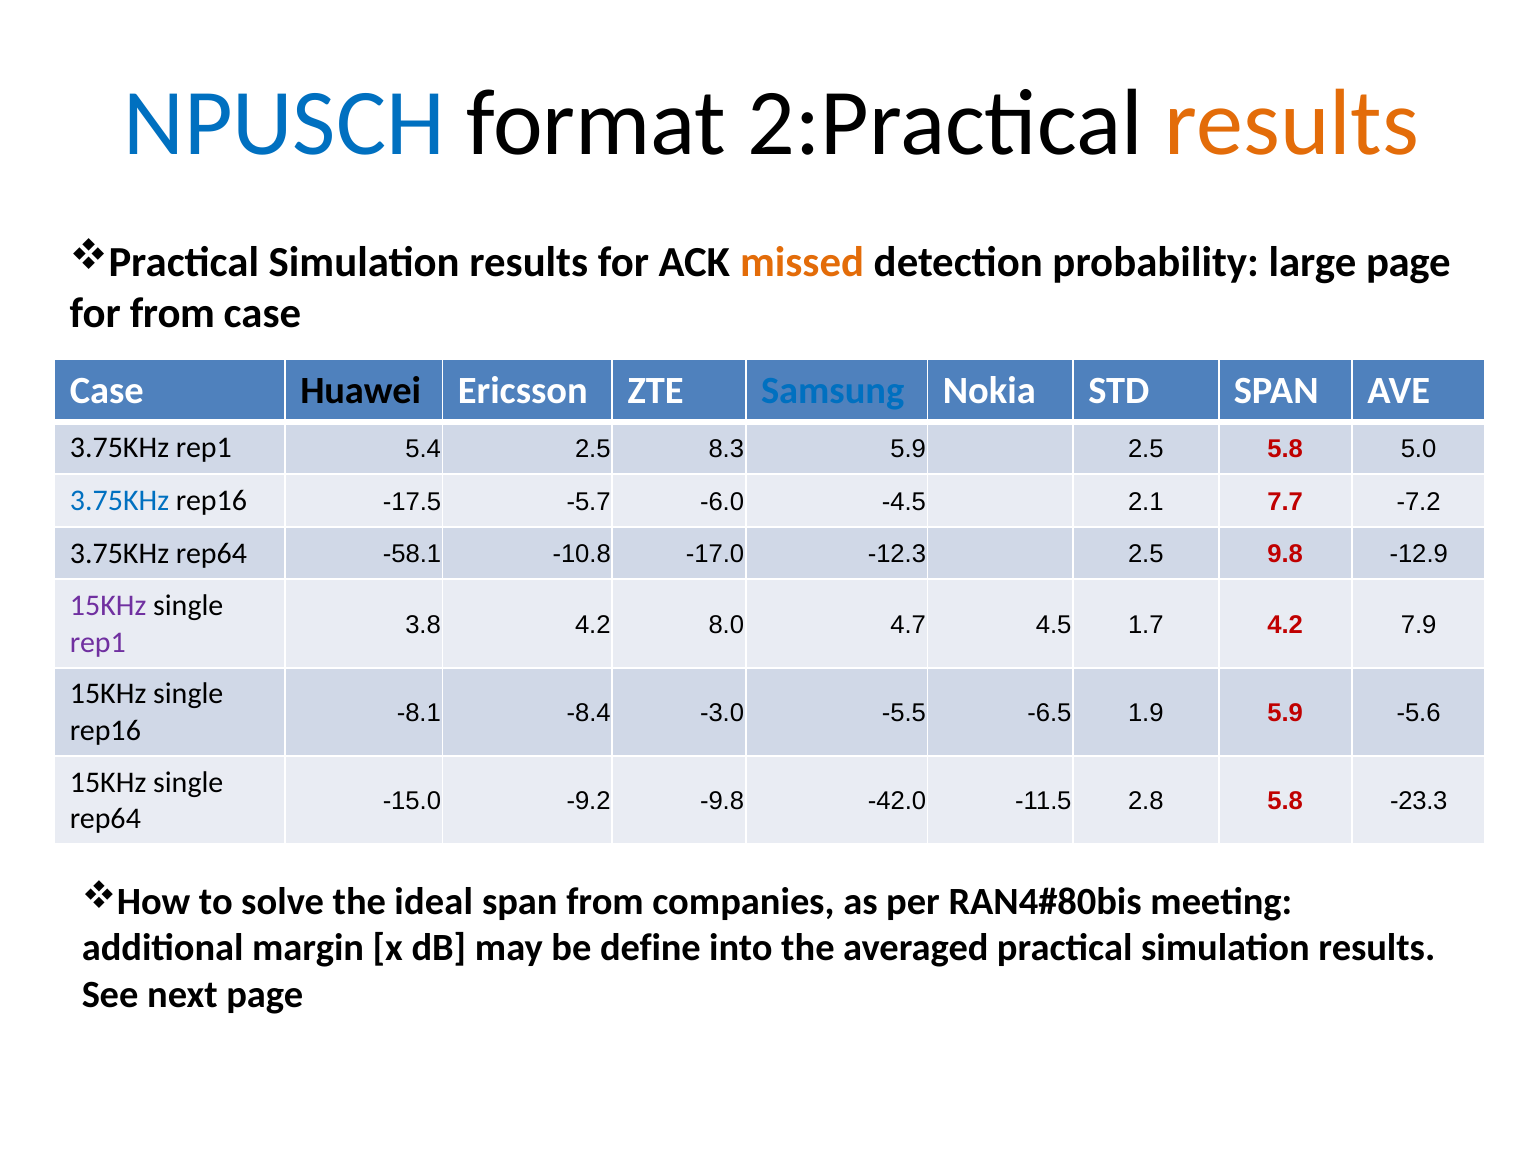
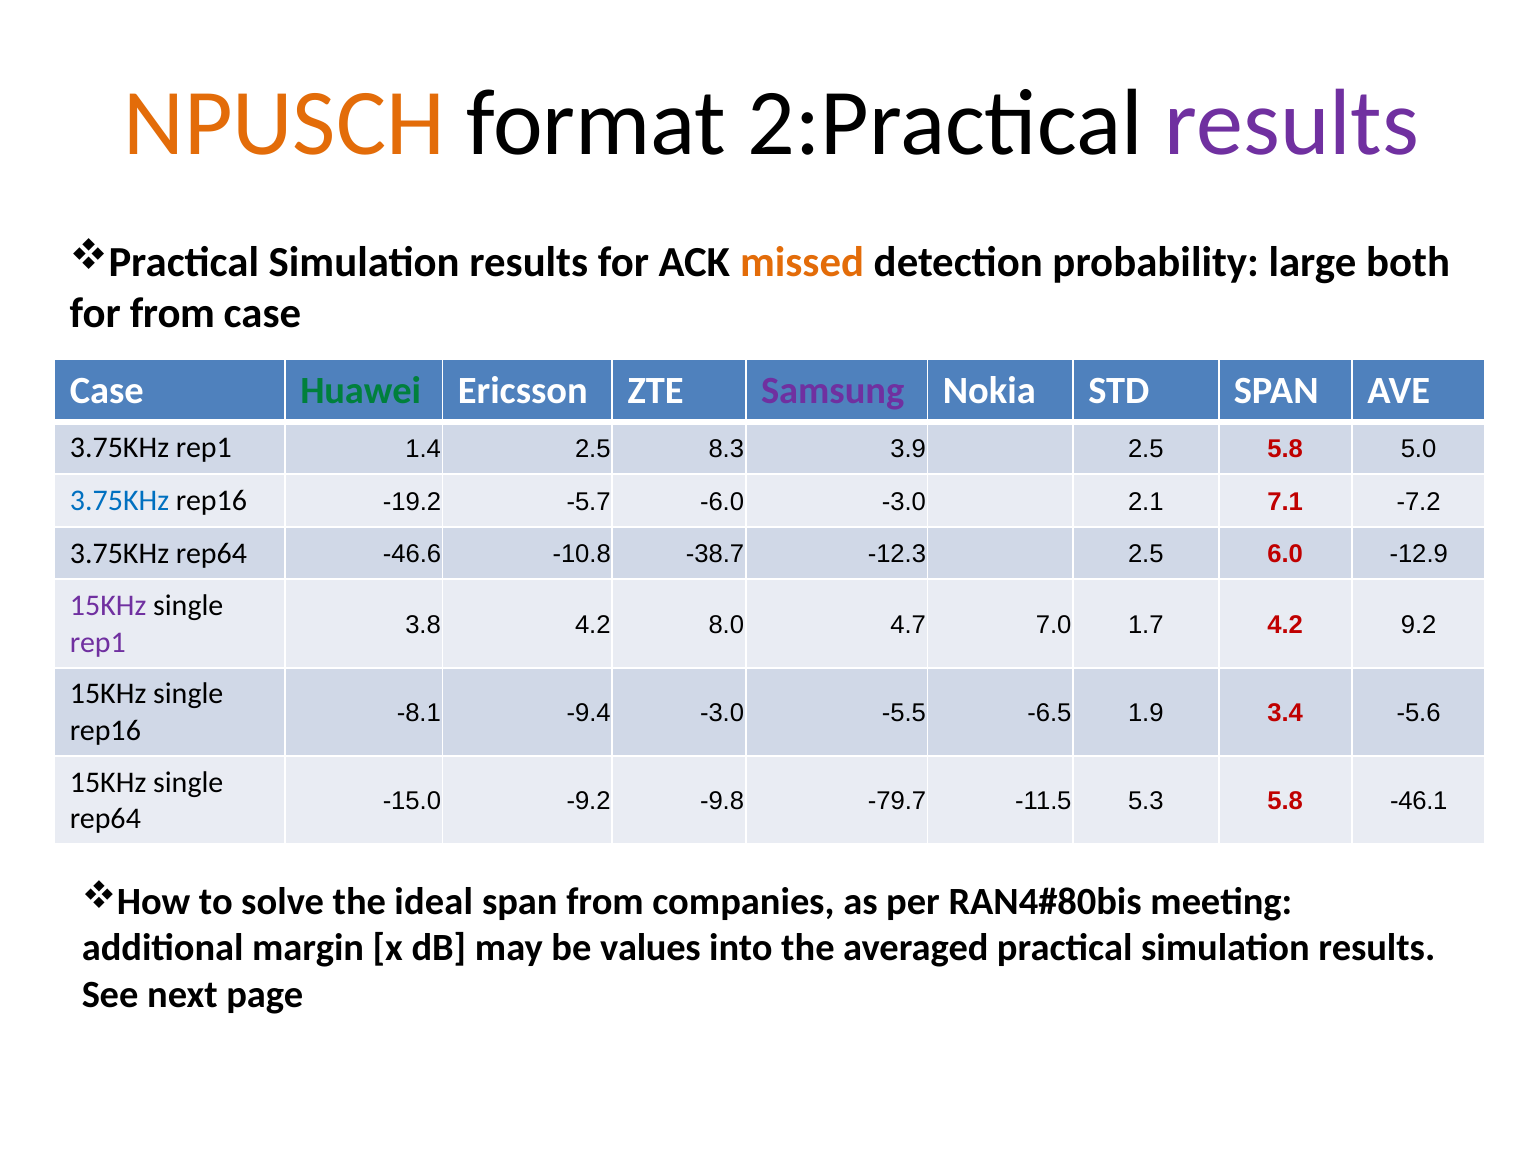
NPUSCH colour: blue -> orange
results at (1292, 123) colour: orange -> purple
large page: page -> both
Huawei colour: black -> green
Samsung colour: blue -> purple
5.4: 5.4 -> 1.4
8.3 5.9: 5.9 -> 3.9
-17.5: -17.5 -> -19.2
-6.0 -4.5: -4.5 -> -3.0
7.7: 7.7 -> 7.1
-58.1: -58.1 -> -46.6
-17.0: -17.0 -> -38.7
9.8: 9.8 -> 6.0
4.5: 4.5 -> 7.0
7.9: 7.9 -> 9.2
-8.4: -8.4 -> -9.4
1.9 5.9: 5.9 -> 3.4
-42.0: -42.0 -> -79.7
2.8: 2.8 -> 5.3
-23.3: -23.3 -> -46.1
define: define -> values
